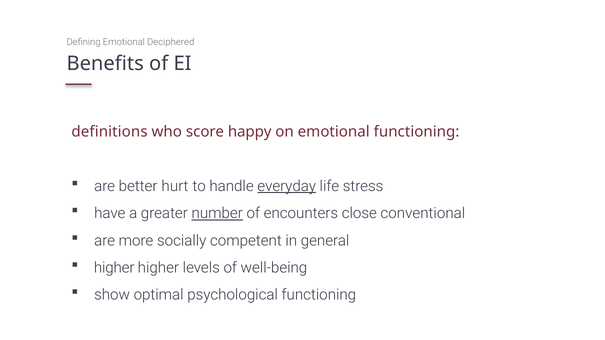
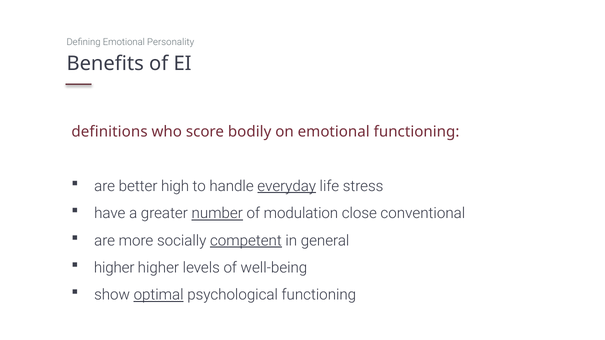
Deciphered: Deciphered -> Personality
happy: happy -> bodily
hurt: hurt -> high
encounters: encounters -> modulation
competent underline: none -> present
optimal underline: none -> present
